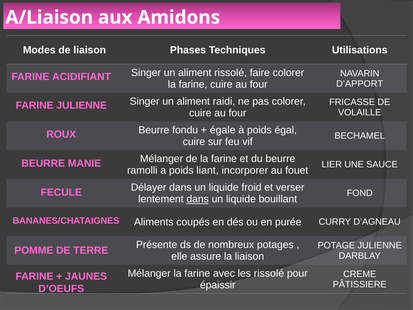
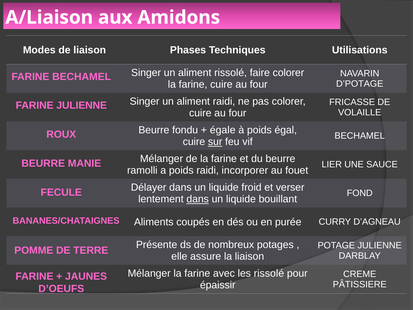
FARINE ACIDIFIANT: ACIDIFIANT -> BECHAMEL
D’APPORT: D’APPORT -> D’POTAGE
sur underline: none -> present
poids liant: liant -> raidi
